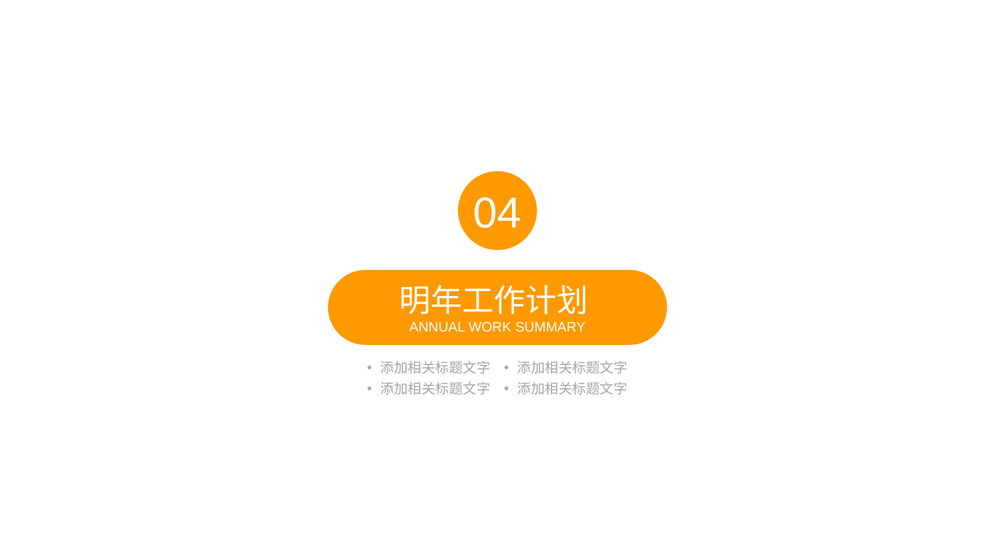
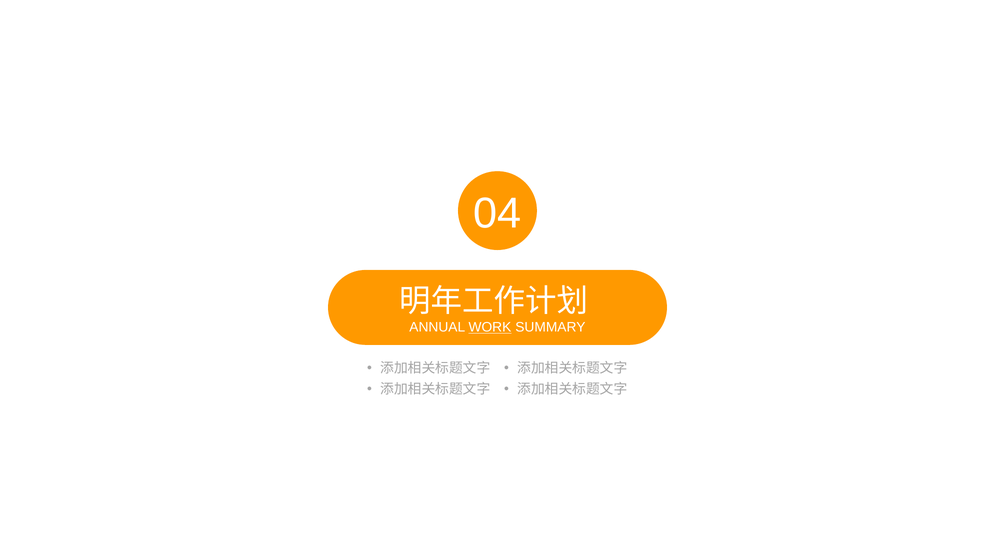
WORK underline: none -> present
